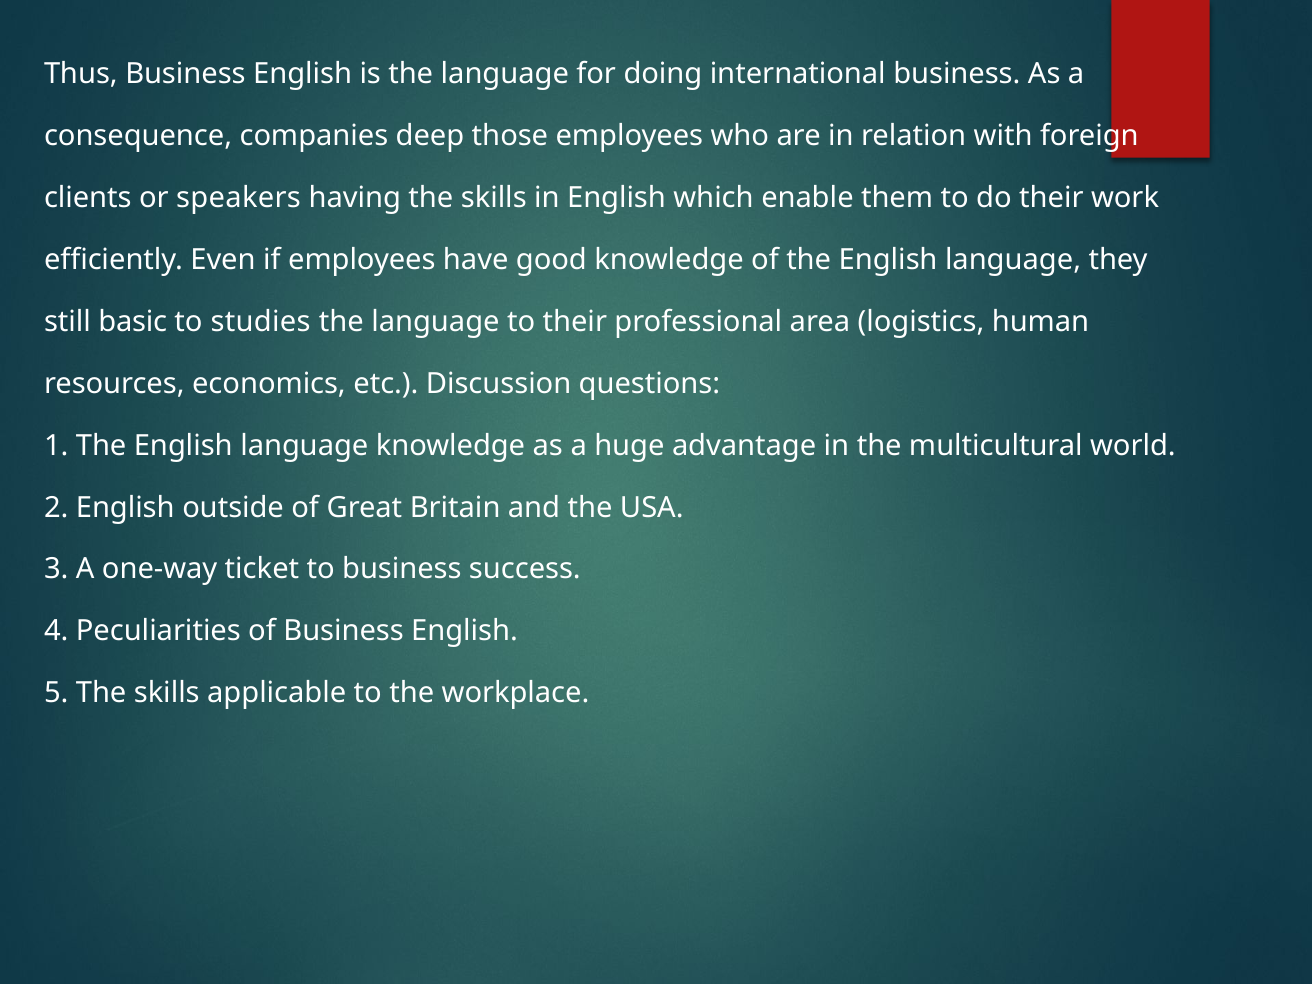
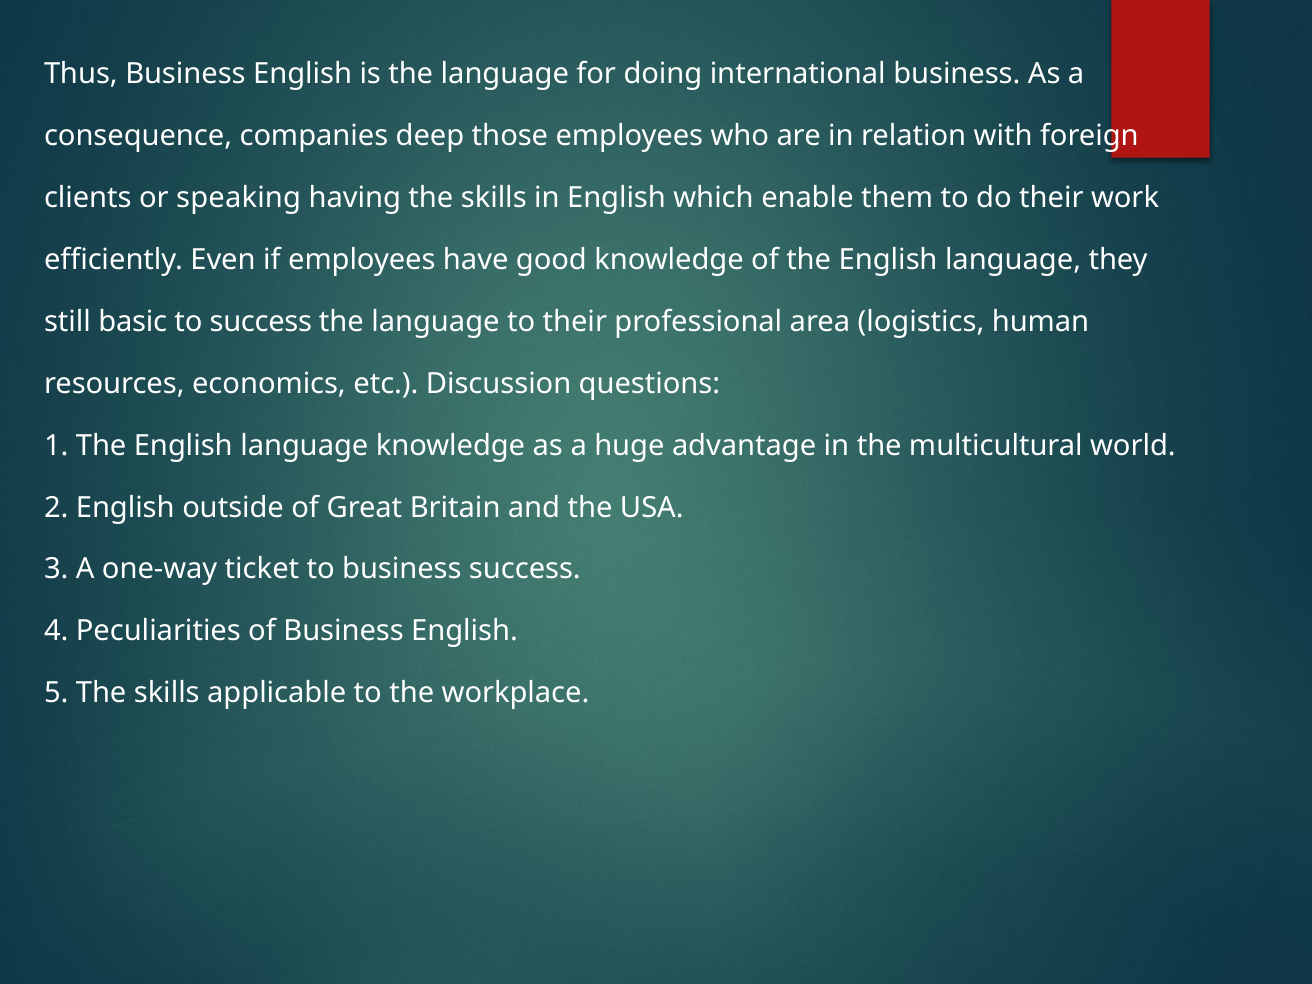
speakers: speakers -> speaking
to studies: studies -> success
